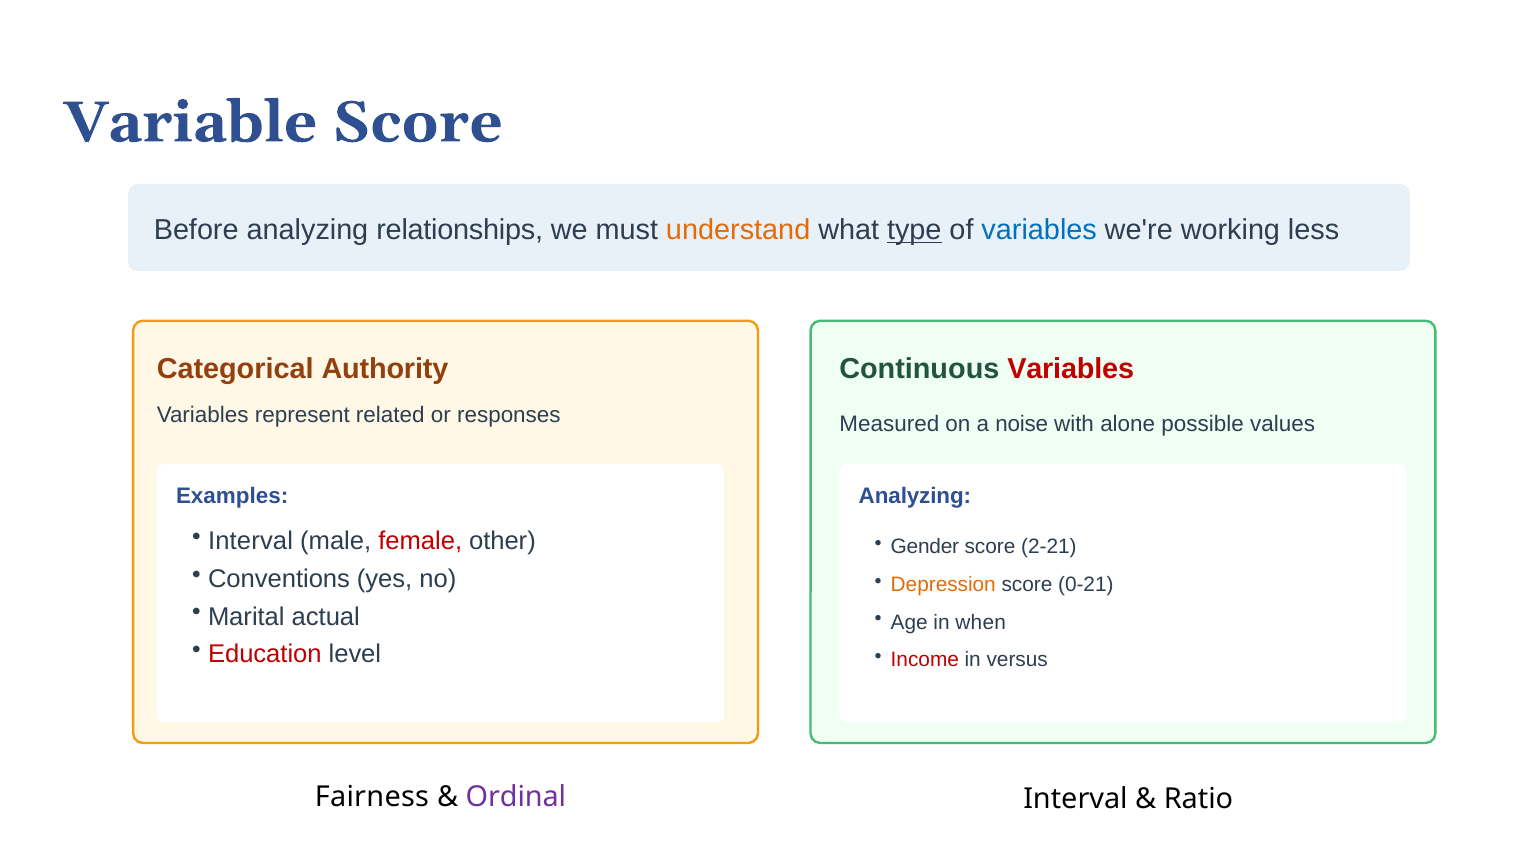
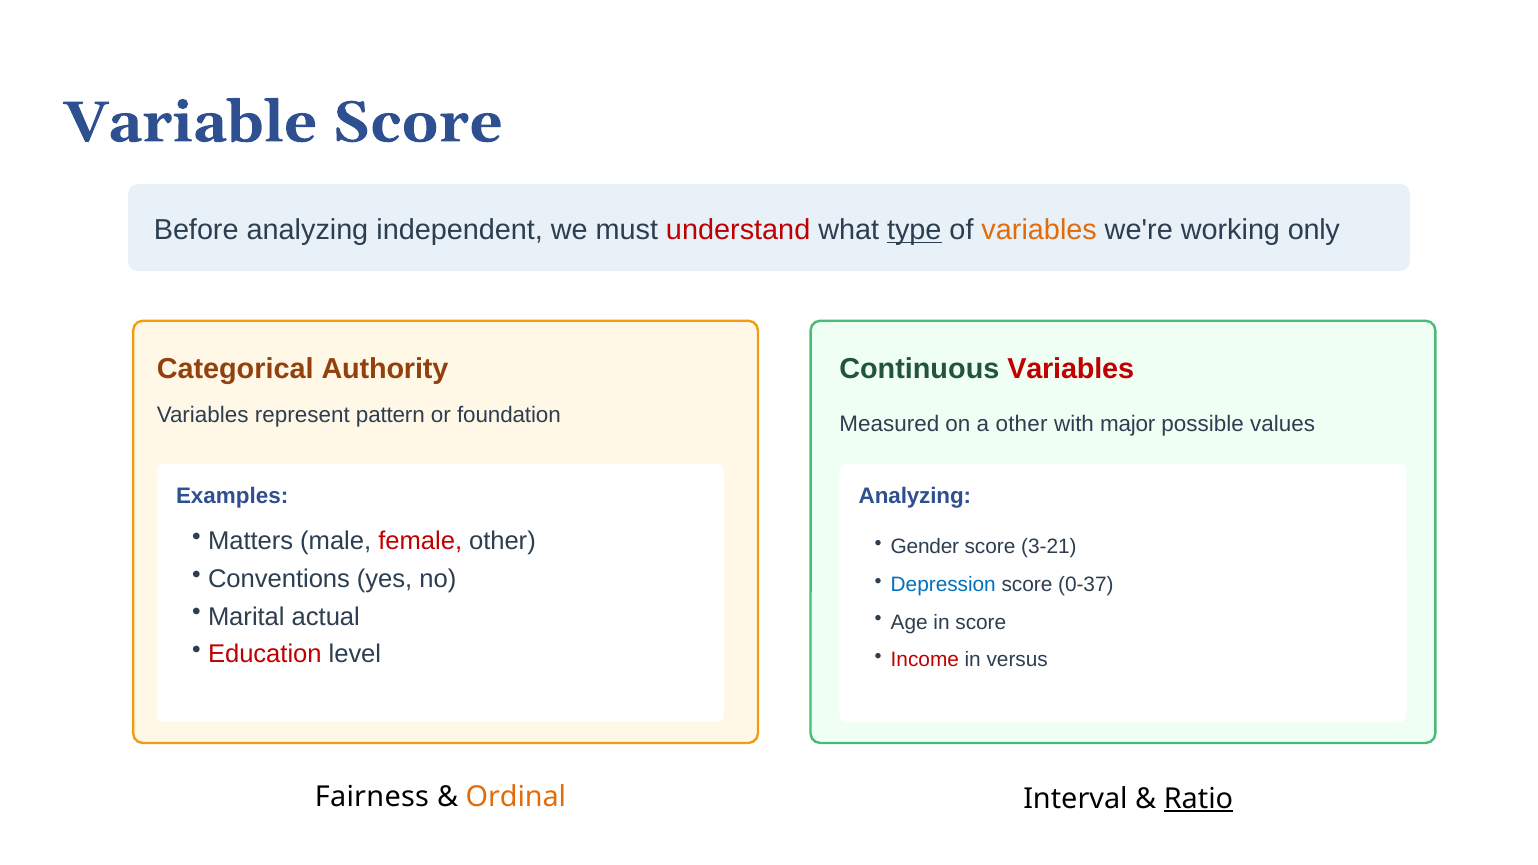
relationships: relationships -> independent
understand colour: orange -> red
variables at (1039, 230) colour: blue -> orange
less: less -> only
related: related -> pattern
responses: responses -> foundation
a noise: noise -> other
alone: alone -> major
Interval at (251, 541): Interval -> Matters
2-21: 2-21 -> 3-21
Depression colour: orange -> blue
0-21: 0-21 -> 0-37
in when: when -> score
Ordinal colour: purple -> orange
Ratio underline: none -> present
